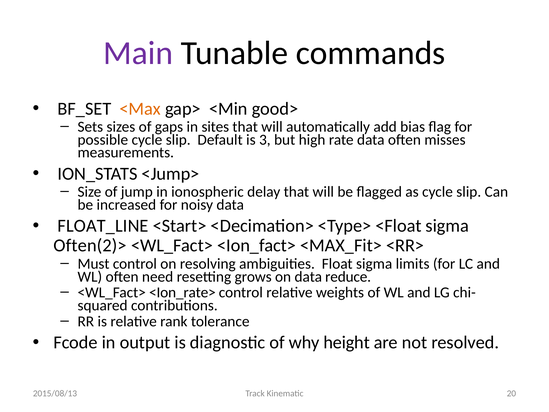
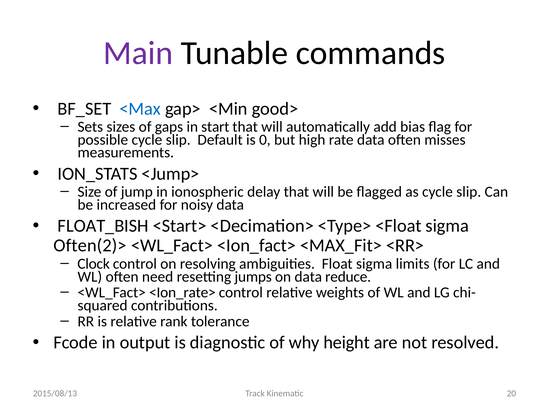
<Max colour: orange -> blue
sites: sites -> start
3: 3 -> 0
FLOAT_LINE: FLOAT_LINE -> FLOAT_BISH
Must: Must -> Clock
grows: grows -> jumps
